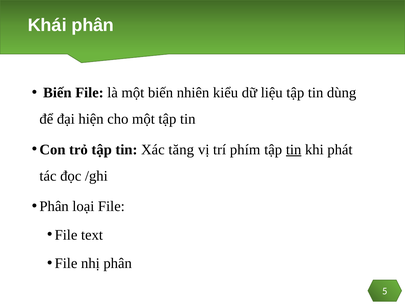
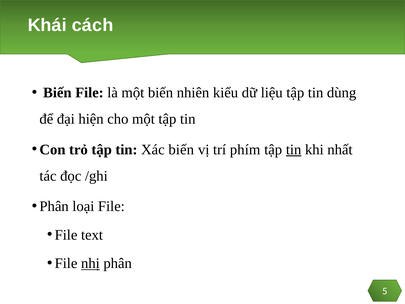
Khái phân: phân -> cách
Xác tăng: tăng -> biến
phát: phát -> nhất
nhị underline: none -> present
